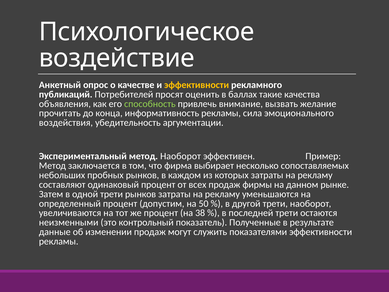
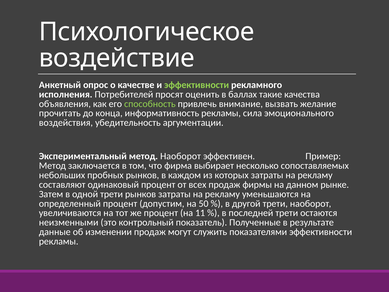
эффективности at (197, 85) colour: yellow -> light green
публикаций: публикаций -> исполнения
38: 38 -> 11
